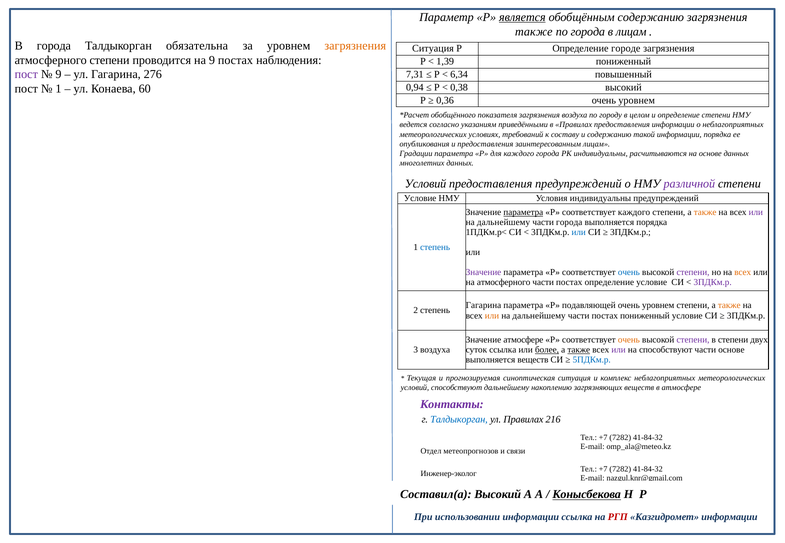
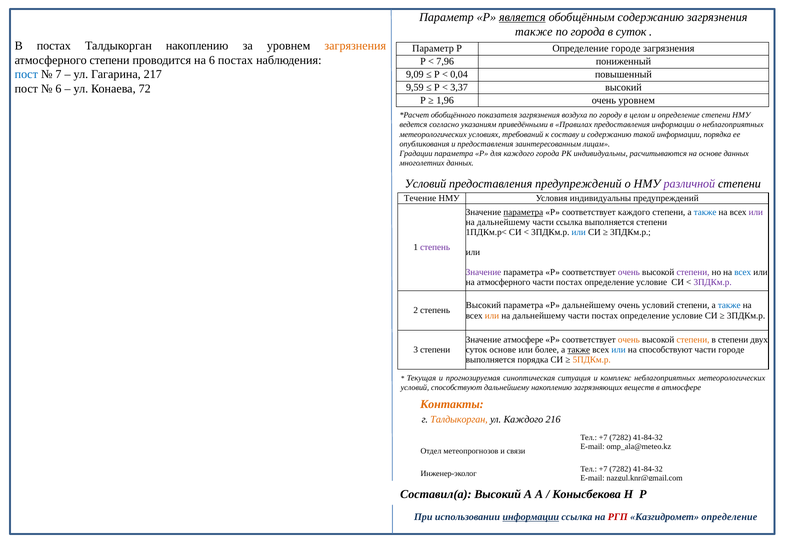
в лицам: лицам -> суток
В города: города -> постах
Талдыкорган обязательна: обязательна -> накоплению
Ситуация at (433, 49): Ситуация -> Параметр
на 9: 9 -> 6
1,39: 1,39 -> 7,96
пост at (26, 75) colour: purple -> blue
9 at (59, 75): 9 -> 7
276: 276 -> 217
7,31: 7,31 -> 9,09
6,34: 6,34 -> 0,04
0,94: 0,94 -> 9,59
0,38: 0,38 -> 3,37
1 at (59, 89): 1 -> 6
60: 60 -> 72
0,36: 0,36 -> 1,96
Условие at (420, 198): Условие -> Течение
также at (705, 212) colour: orange -> blue
части города: города -> ссылка
выполняется порядка: порядка -> степени
степень at (435, 248) colour: blue -> purple
очень at (629, 273) colour: blue -> purple
всех at (743, 273) colour: orange -> blue
Гагарина at (484, 306): Гагарина -> Высокий
Р подавляющей: подавляющей -> дальнейшему
уровнем at (658, 306): уровнем -> условий
также at (729, 306) colour: orange -> blue
пониженный at (645, 316): пониженный -> определение
степени at (693, 340) colour: purple -> orange
3 воздуха: воздуха -> степени
суток ссылка: ссылка -> основе
более underline: present -> none
или at (619, 350) colour: purple -> blue
части основе: основе -> городе
выполняется веществ: веществ -> порядка
5ПДКм.р colour: blue -> orange
Контакты colour: purple -> orange
Талдыкорган at (459, 420) colour: blue -> orange
ул Правилах: Правилах -> Каждого
Конысбекова underline: present -> none
информации at (531, 518) underline: none -> present
Казгидромет информации: информации -> определение
